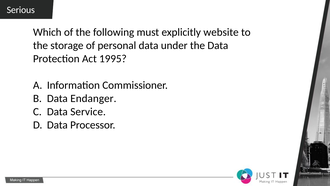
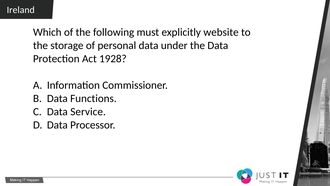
Serious: Serious -> Ireland
1995: 1995 -> 1928
Endanger: Endanger -> Functions
